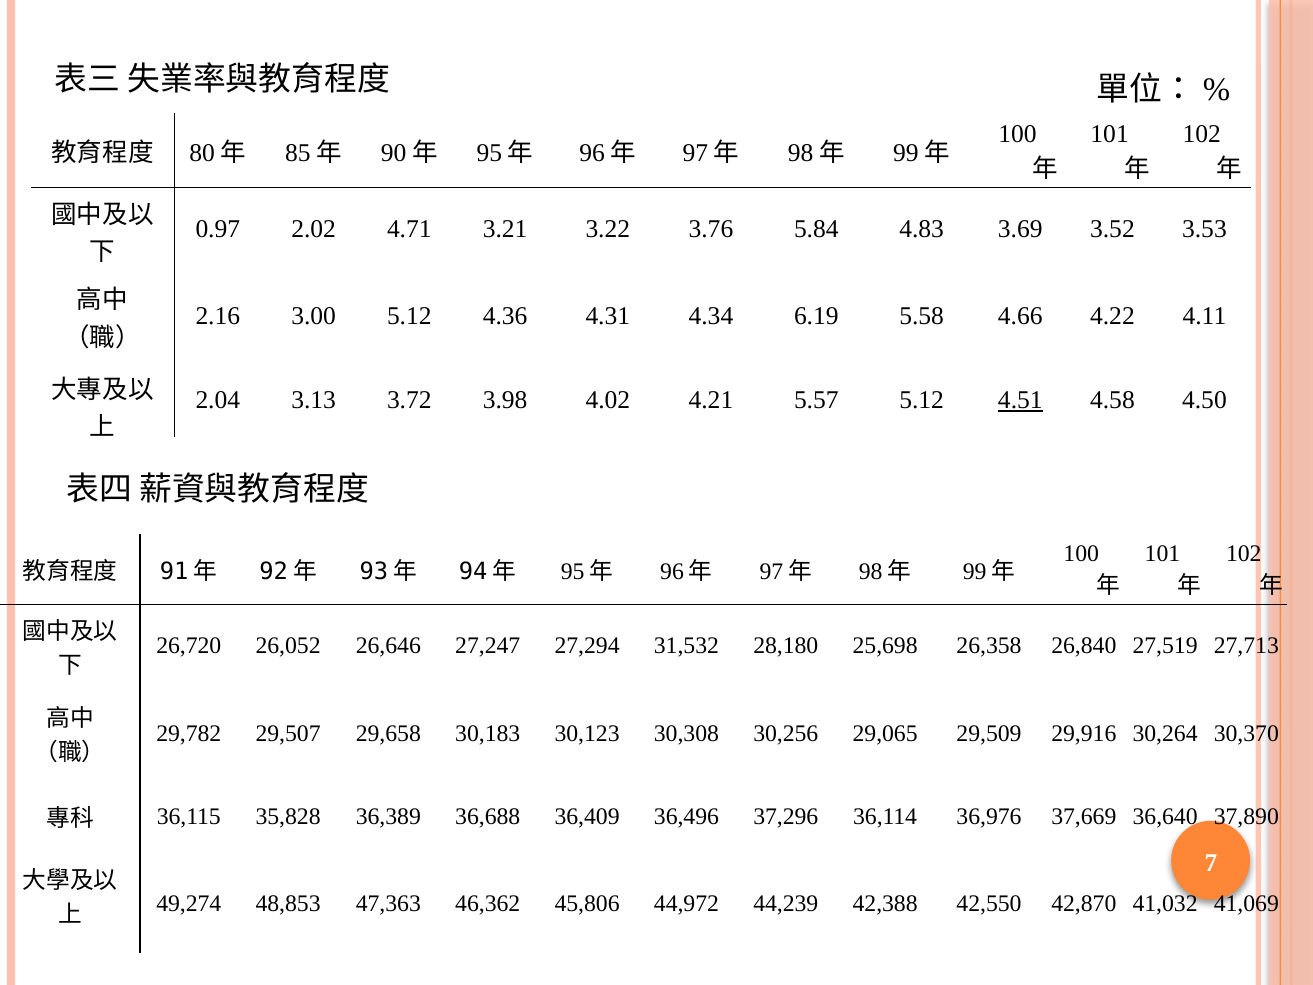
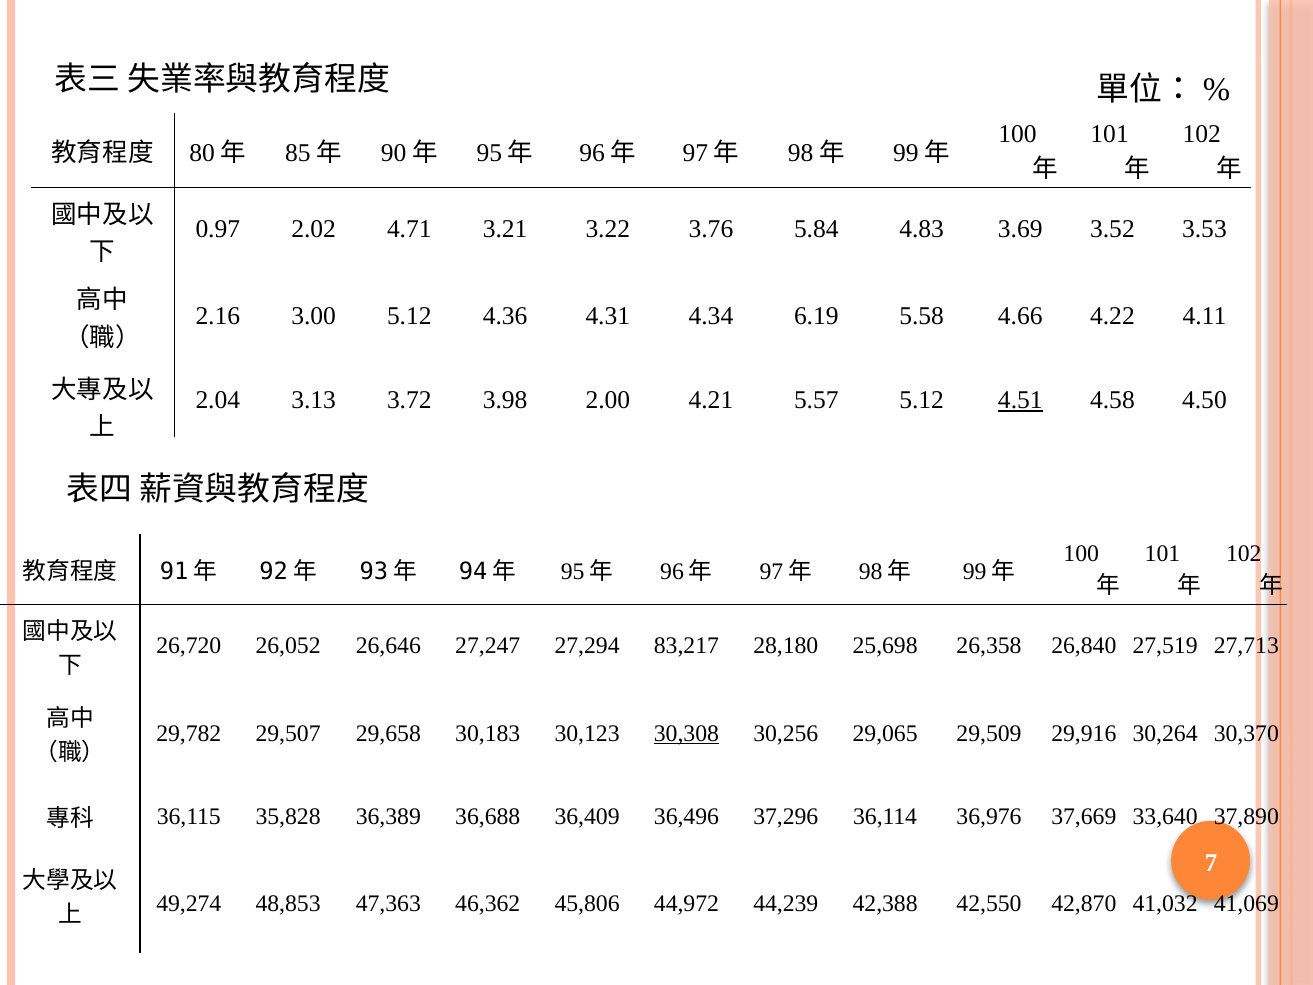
4.02: 4.02 -> 2.00
31,532: 31,532 -> 83,217
30,308 underline: none -> present
36,640: 36,640 -> 33,640
